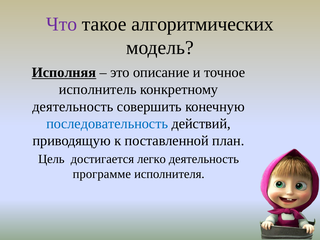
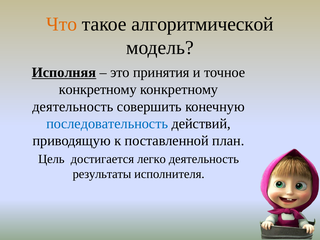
Что colour: purple -> orange
алгоритмических: алгоритмических -> алгоритмической
описание: описание -> принятия
исполнитель at (98, 90): исполнитель -> конкретному
программе: программе -> результаты
